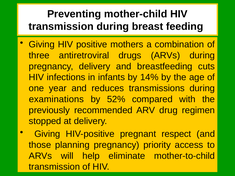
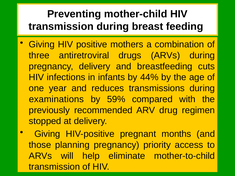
14%: 14% -> 44%
52%: 52% -> 59%
respect: respect -> months
